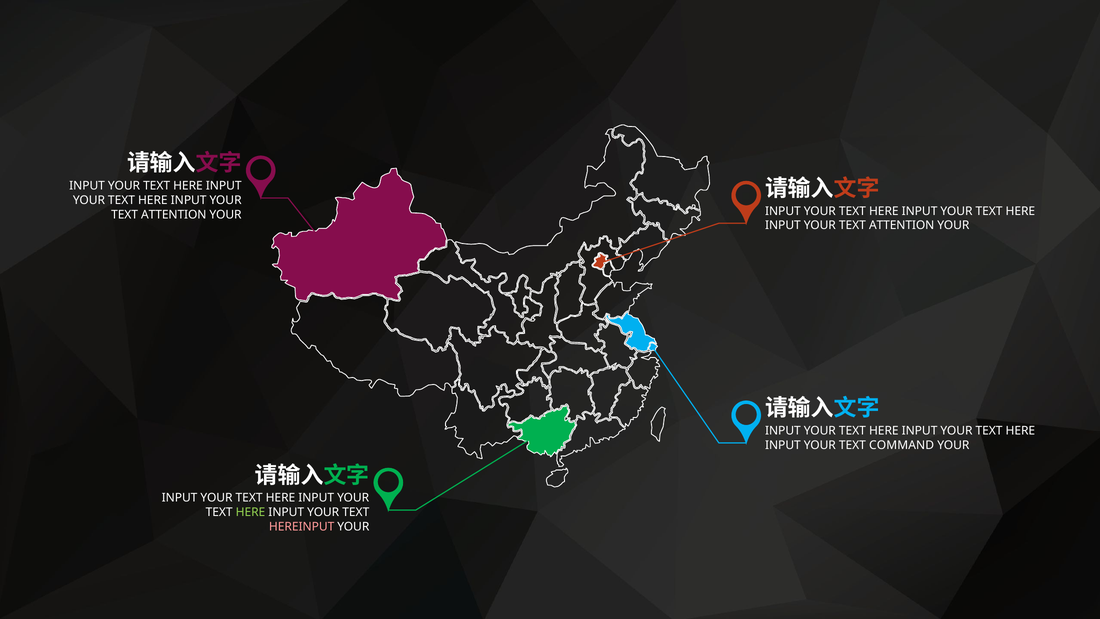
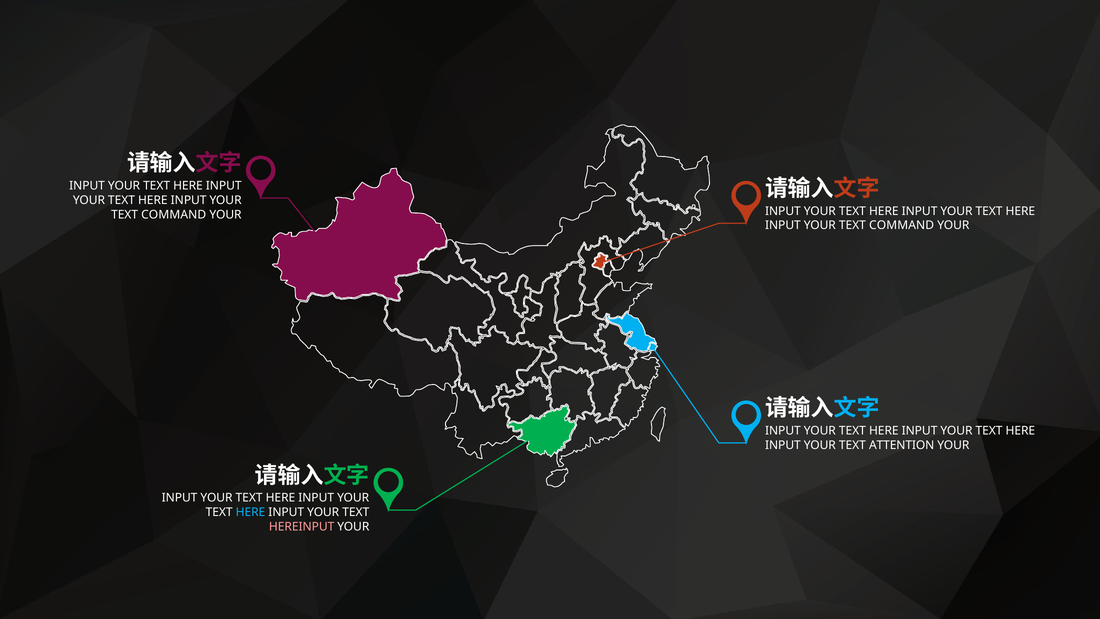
ATTENTION at (174, 215): ATTENTION -> COMMAND
ATTENTION at (902, 225): ATTENTION -> COMMAND
COMMAND: COMMAND -> ATTENTION
HERE at (250, 512) colour: light green -> light blue
